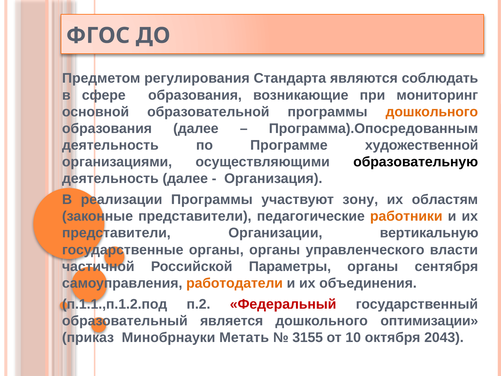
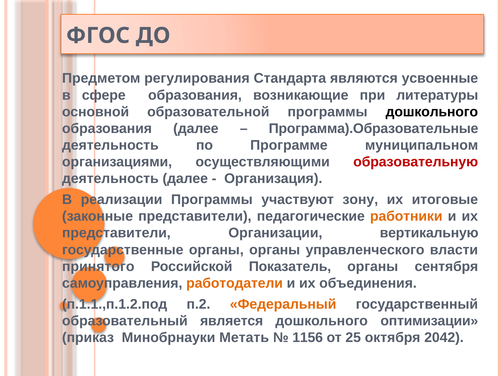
соблюдать: соблюдать -> усвоенные
мониторинг: мониторинг -> литературы
дошкольного at (432, 112) colour: orange -> black
Программа).Опосредованным: Программа).Опосредованным -> Программа).Образовательные
художественной: художественной -> муниципальном
образовательную colour: black -> red
областям: областям -> итоговые
частичной: частичной -> принятого
Параметры: Параметры -> Показатель
Федеральный colour: red -> orange
3155: 3155 -> 1156
10: 10 -> 25
2043: 2043 -> 2042
